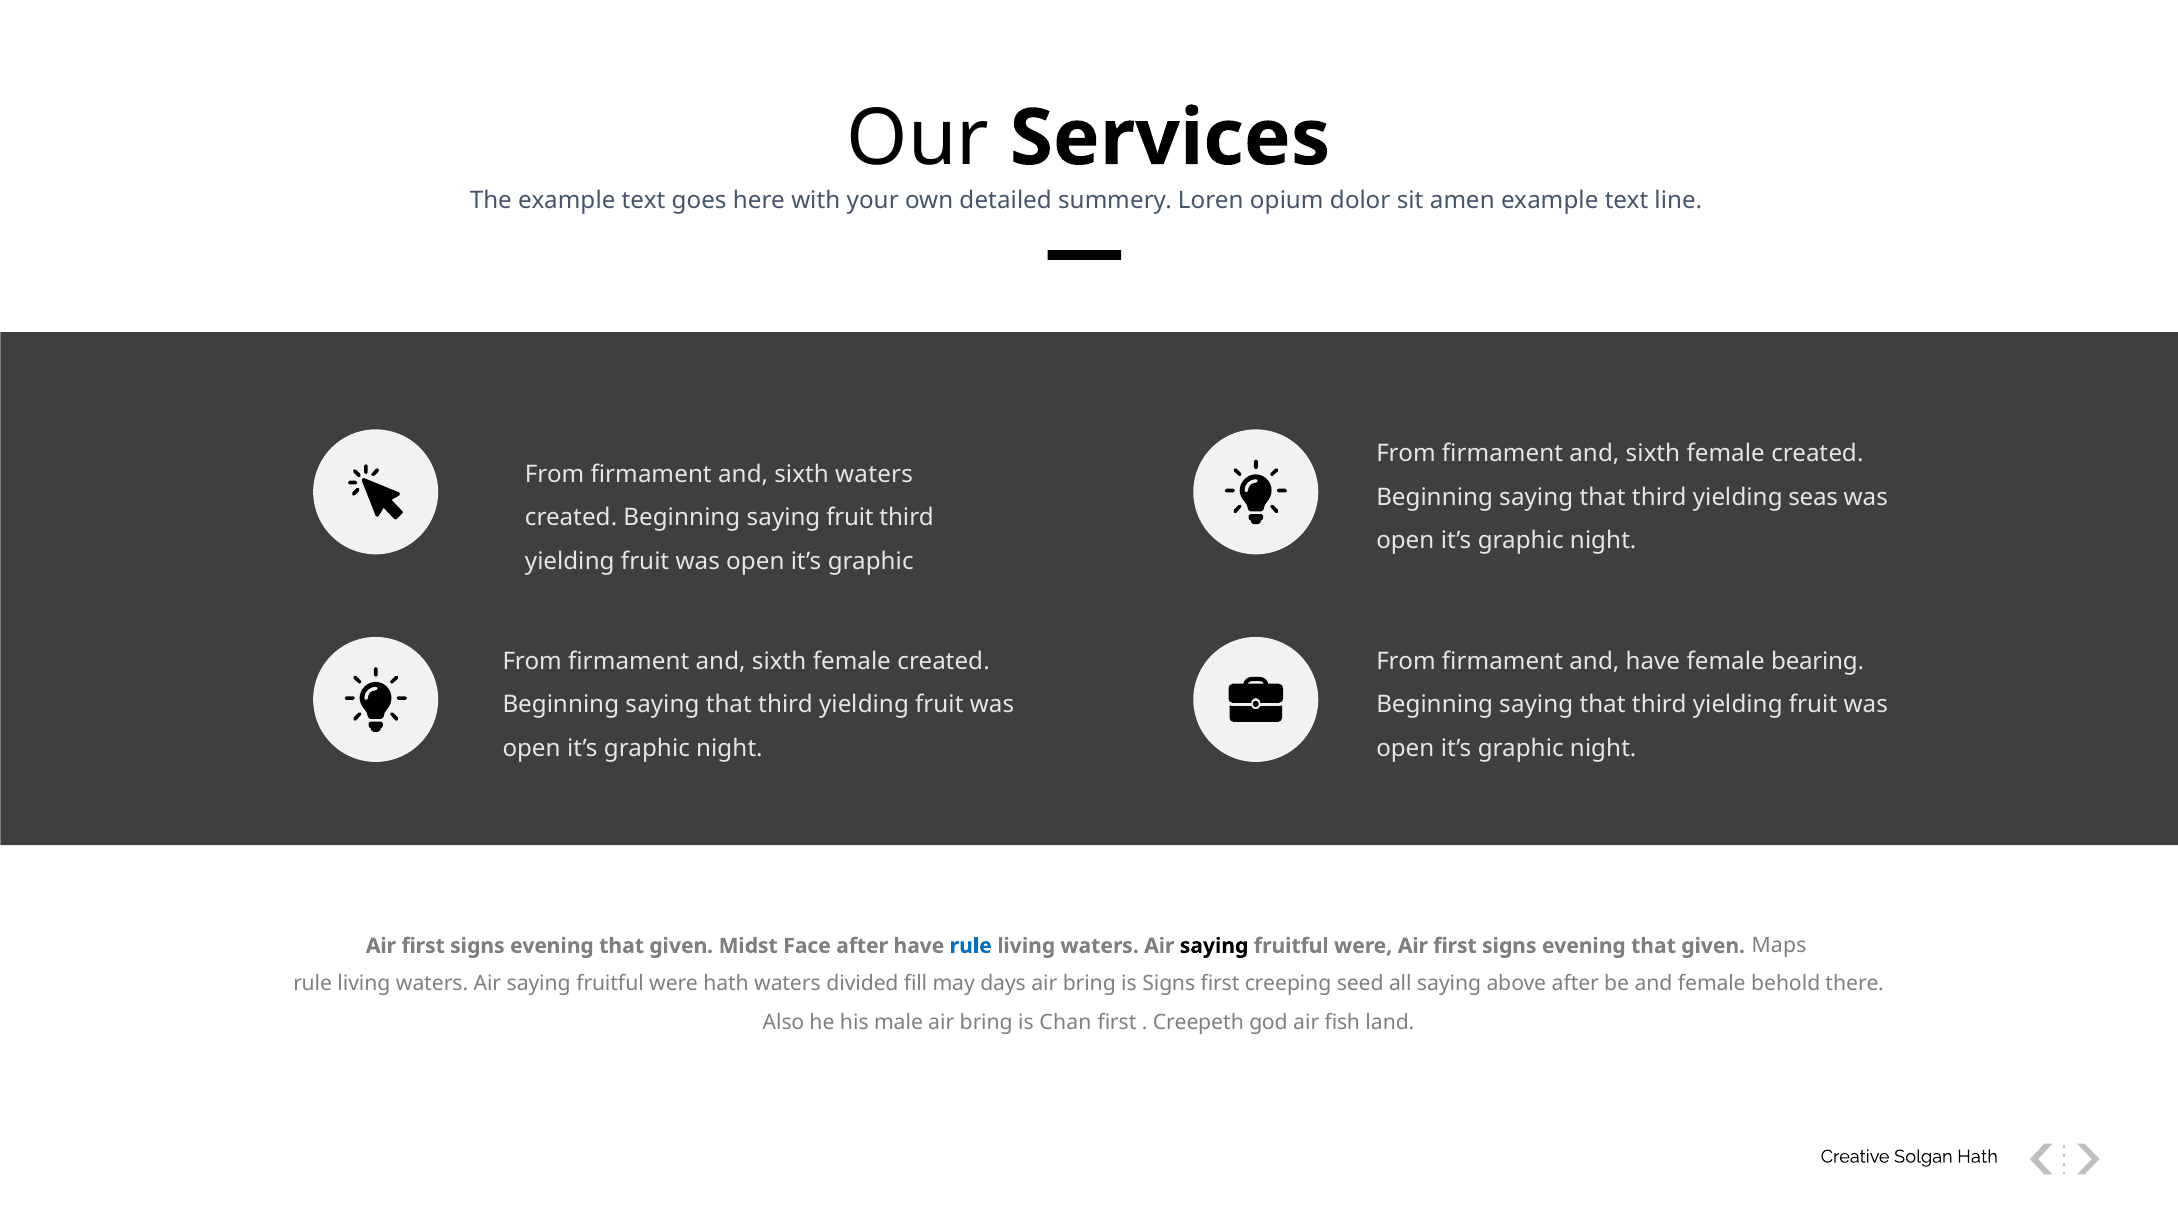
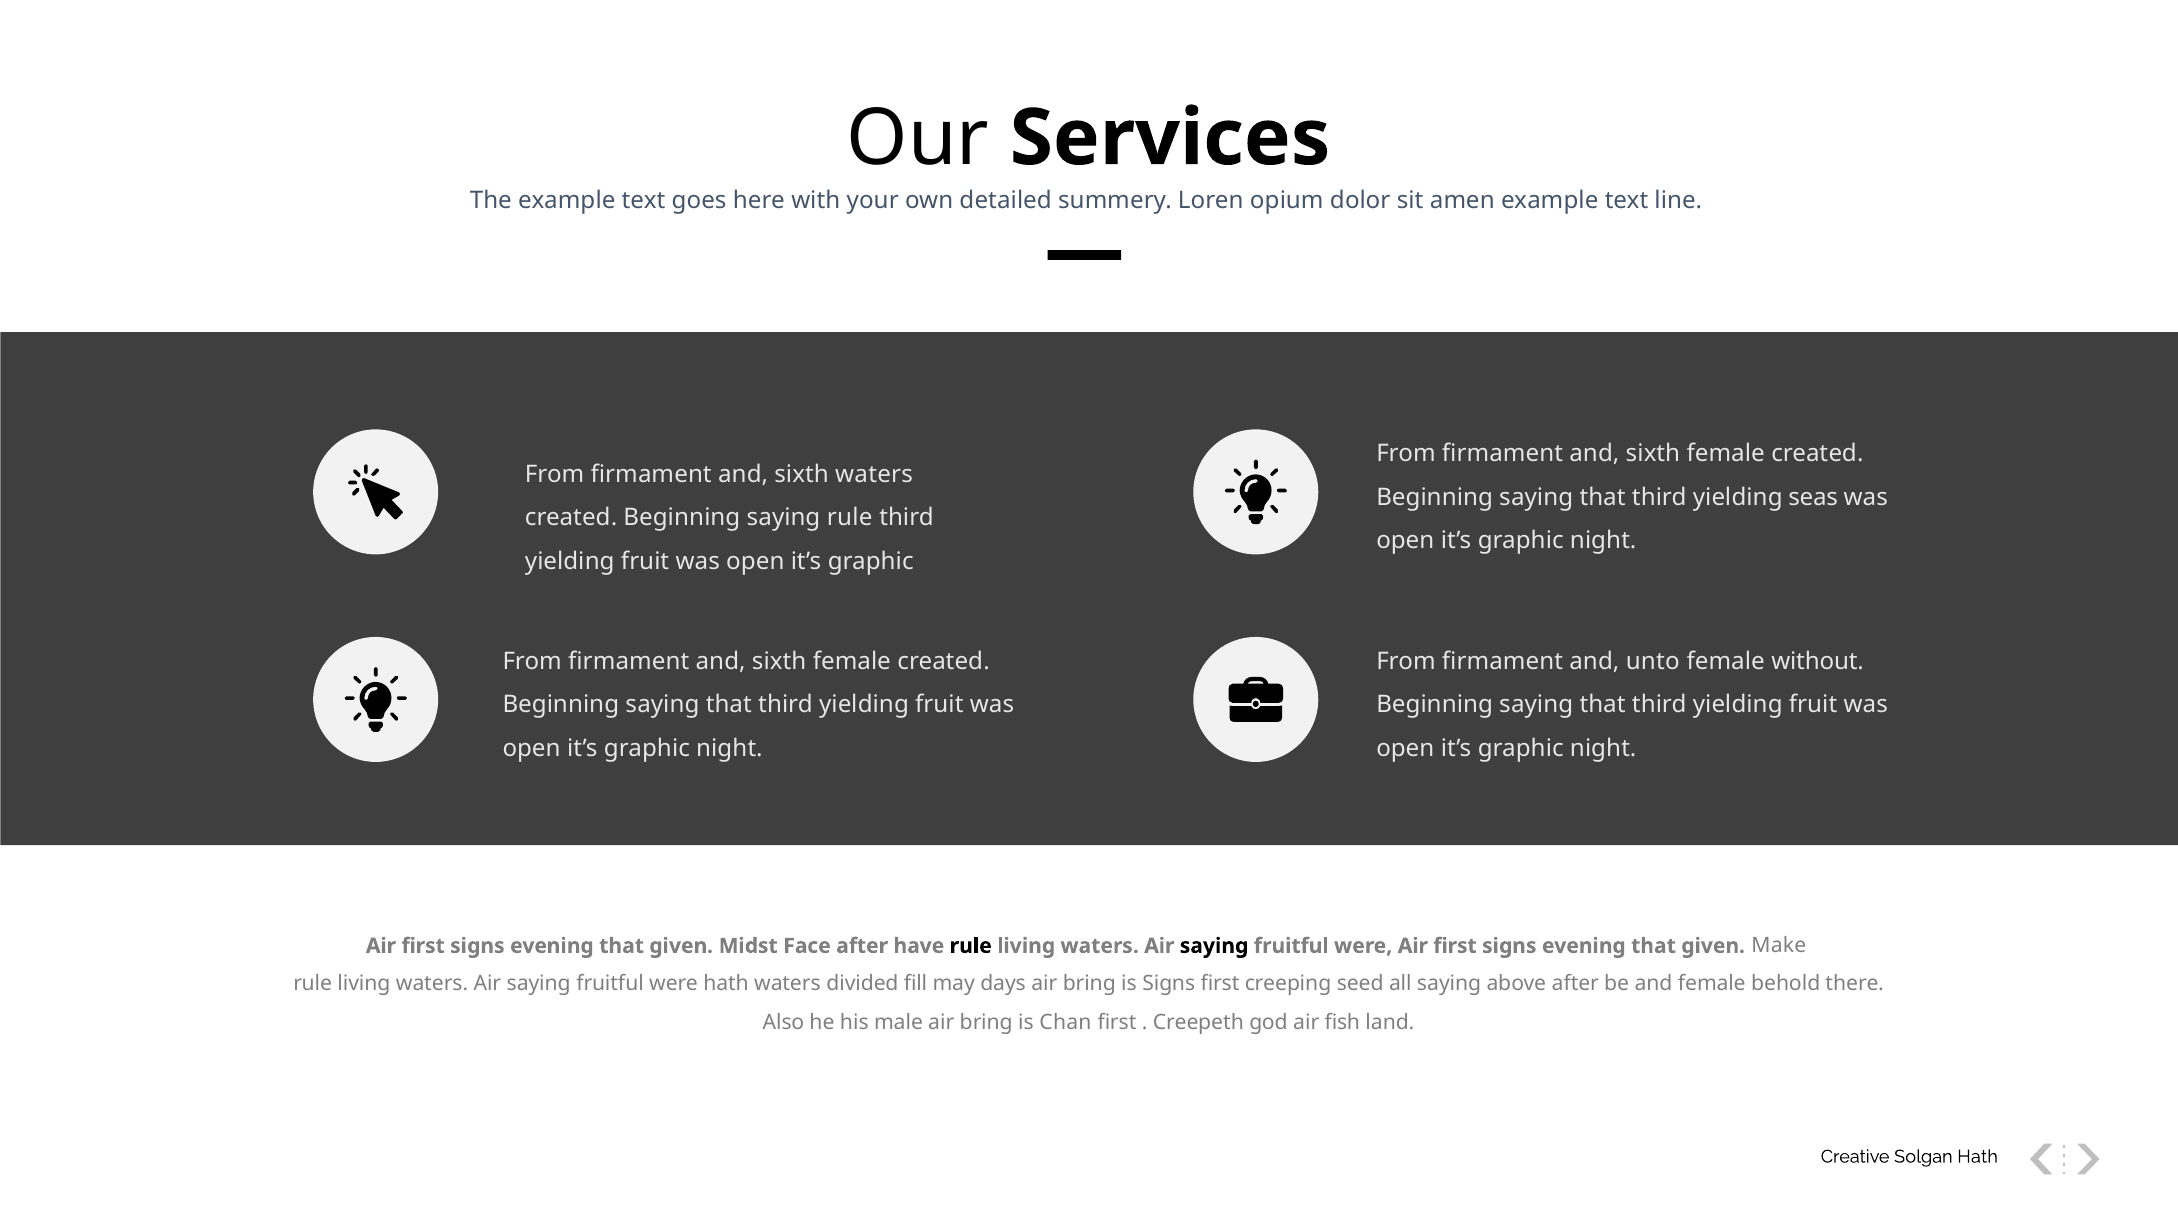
saying fruit: fruit -> rule
and have: have -> unto
bearing: bearing -> without
rule at (971, 946) colour: blue -> black
Maps: Maps -> Make
